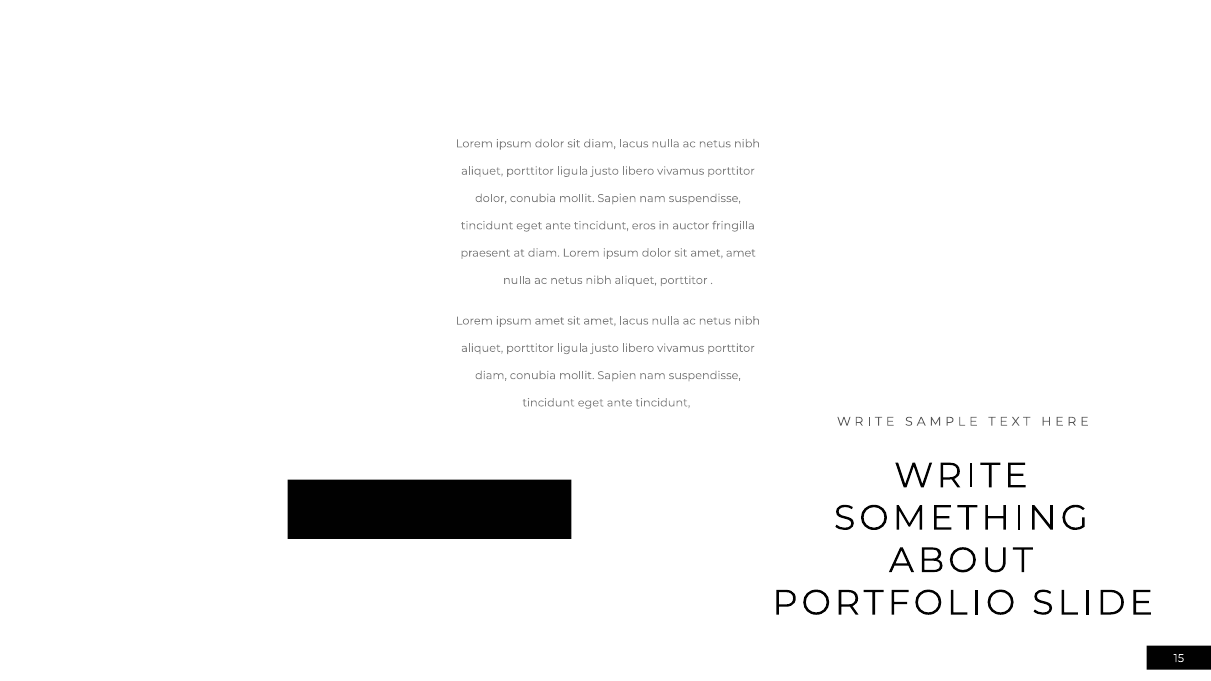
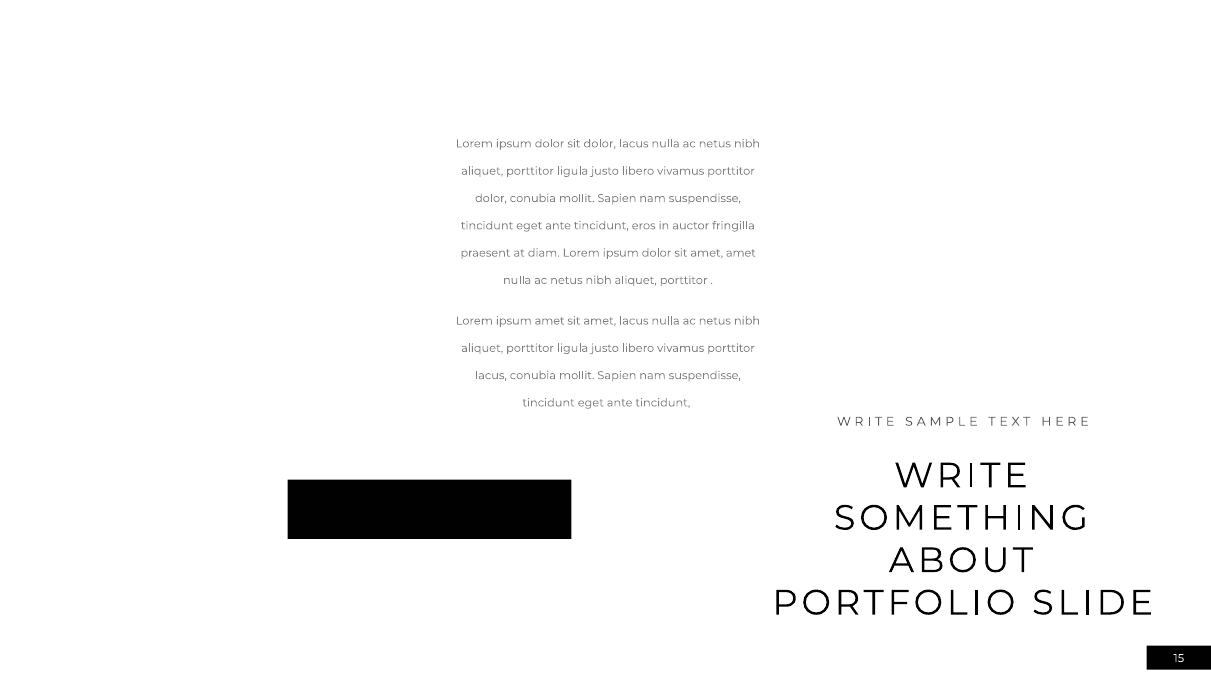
sit diam: diam -> dolor
diam at (491, 376): diam -> lacus
